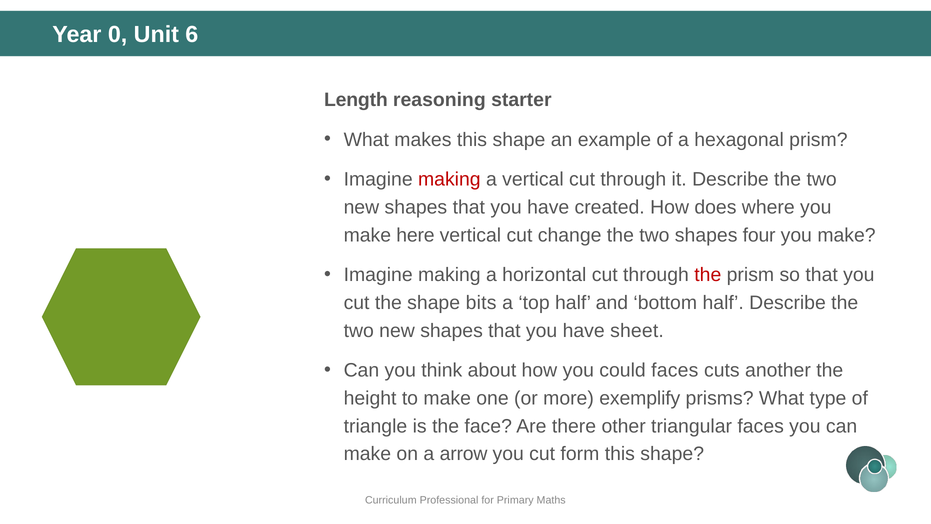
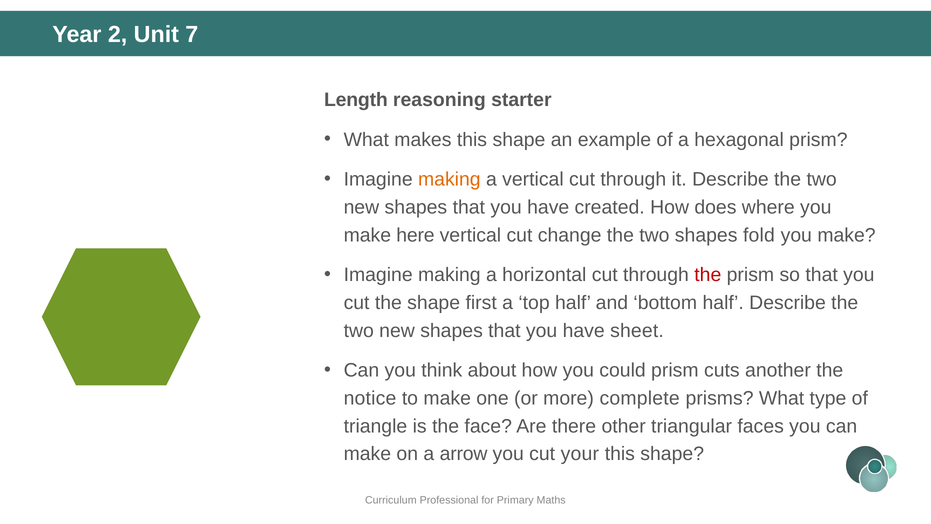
0: 0 -> 2
6: 6 -> 7
making at (449, 179) colour: red -> orange
four: four -> fold
bits: bits -> first
could faces: faces -> prism
height: height -> notice
exemplify: exemplify -> complete
form: form -> your
